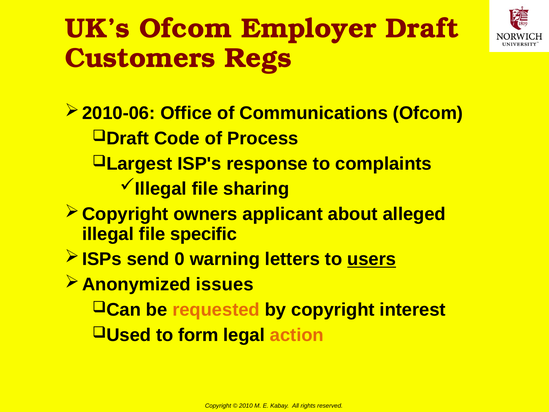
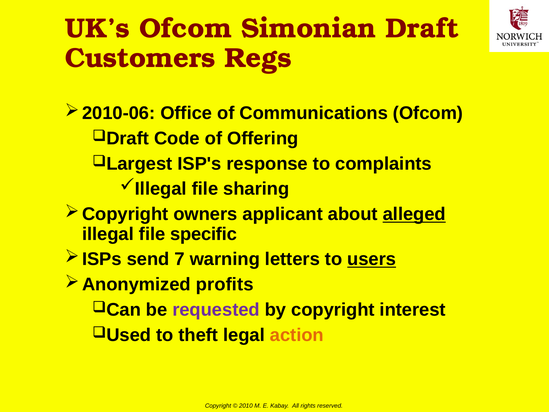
Employer: Employer -> Simonian
Process: Process -> Offering
alleged underline: none -> present
0: 0 -> 7
issues: issues -> profits
requested colour: orange -> purple
form: form -> theft
